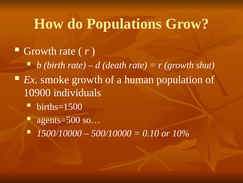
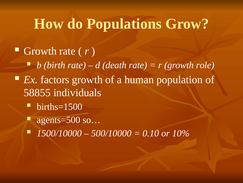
shut: shut -> role
smoke: smoke -> factors
10900: 10900 -> 58855
